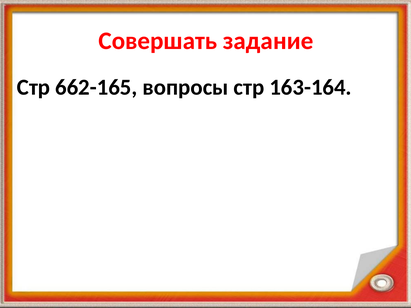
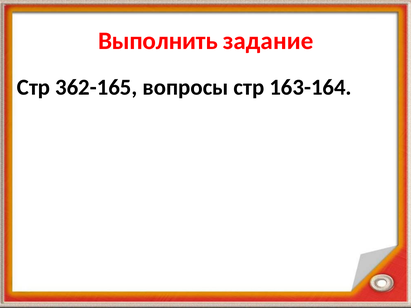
Совершать: Совершать -> Выполнить
662-165: 662-165 -> 362-165
